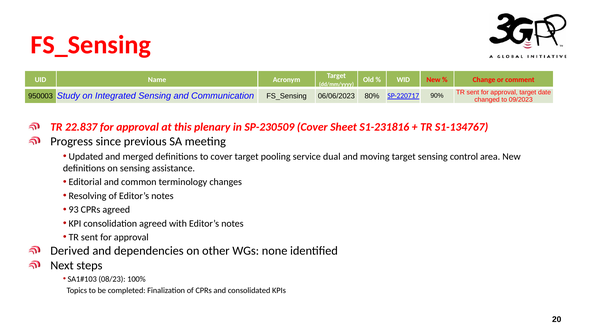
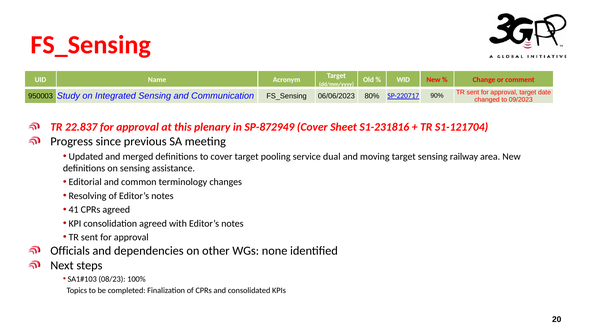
SP-230509: SP-230509 -> SP-872949
S1-134767: S1-134767 -> S1-121704
control: control -> railway
93: 93 -> 41
Derived: Derived -> Officials
